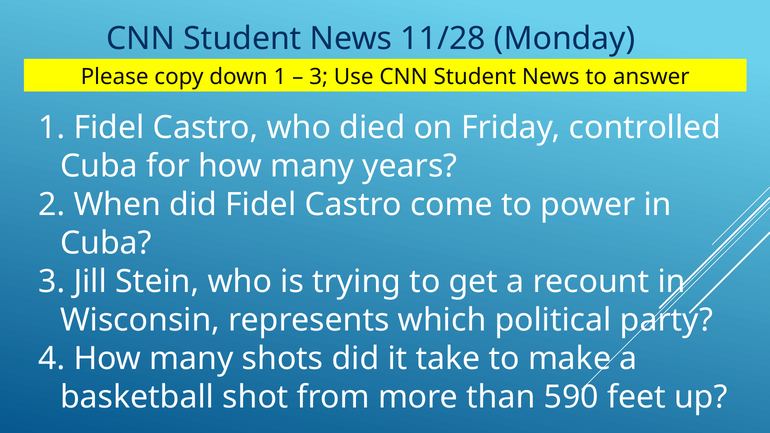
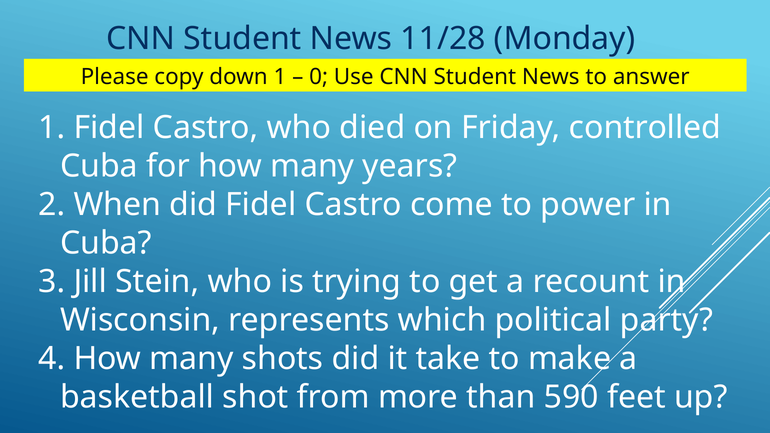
3 at (319, 77): 3 -> 0
